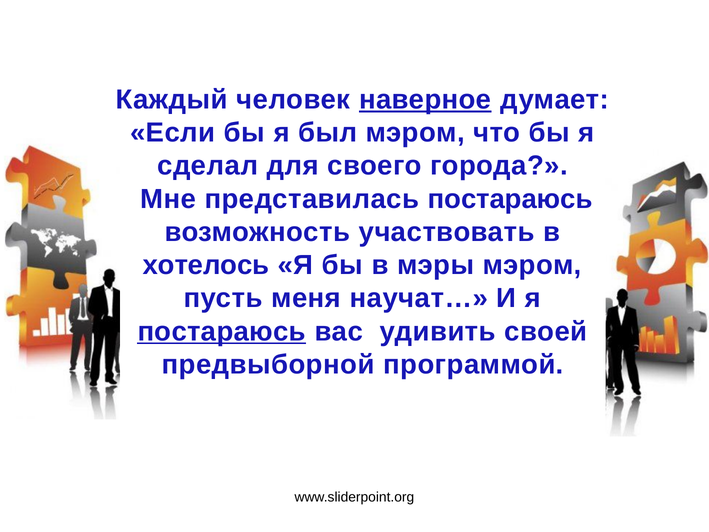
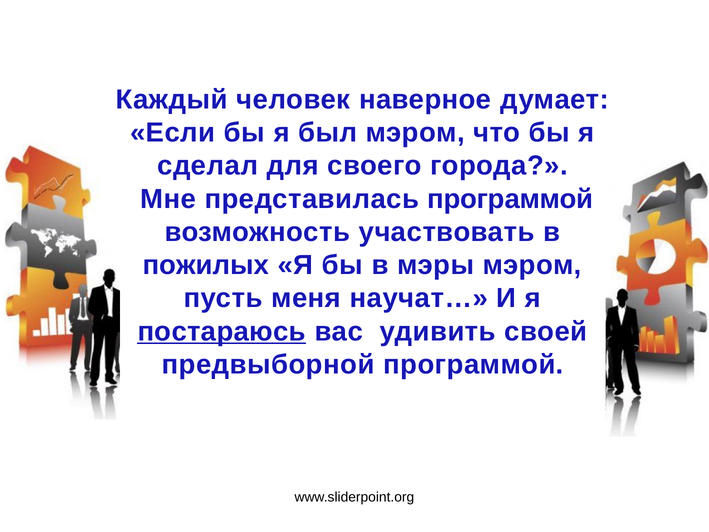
наверное underline: present -> none
представилась постараюсь: постараюсь -> программой
хотелось: хотелось -> пожилых
